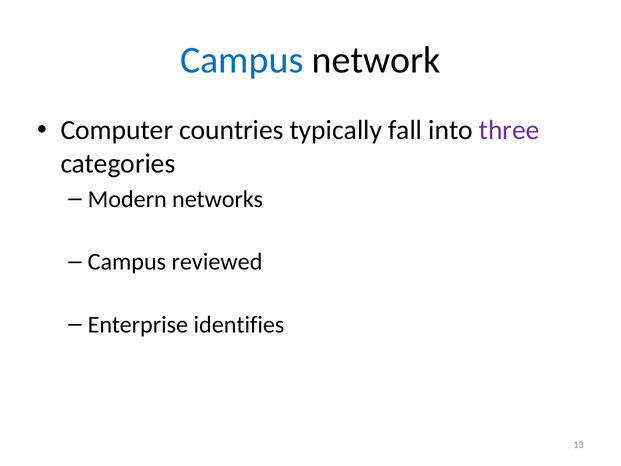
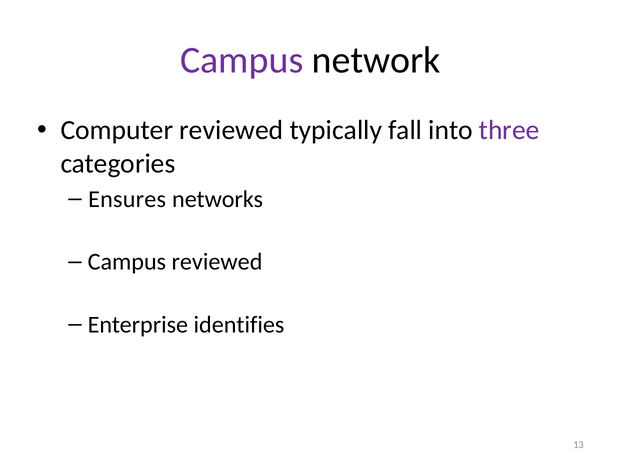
Campus at (242, 60) colour: blue -> purple
Computer countries: countries -> reviewed
Modern: Modern -> Ensures
